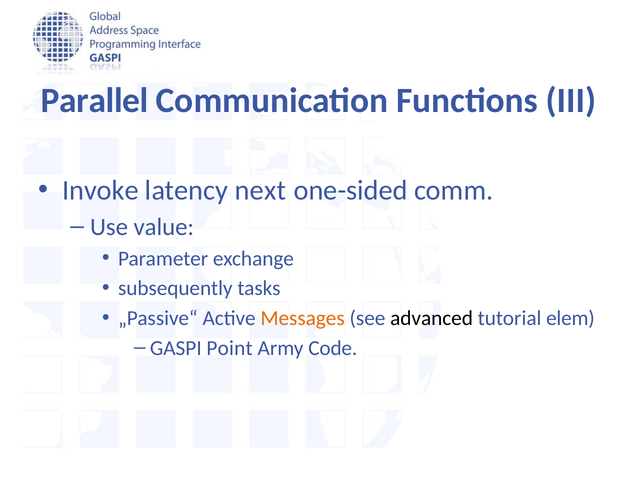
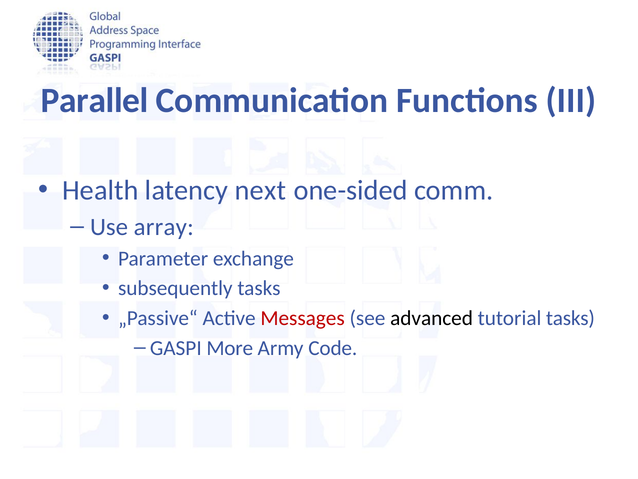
Invoke: Invoke -> Health
value: value -> array
Messages colour: orange -> red
tutorial elem: elem -> tasks
Point: Point -> More
